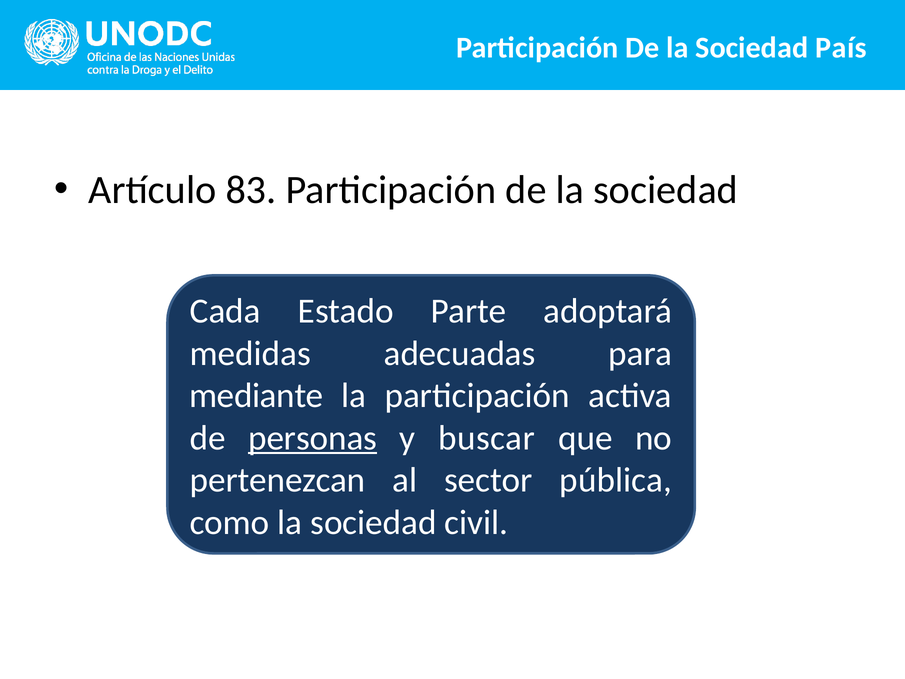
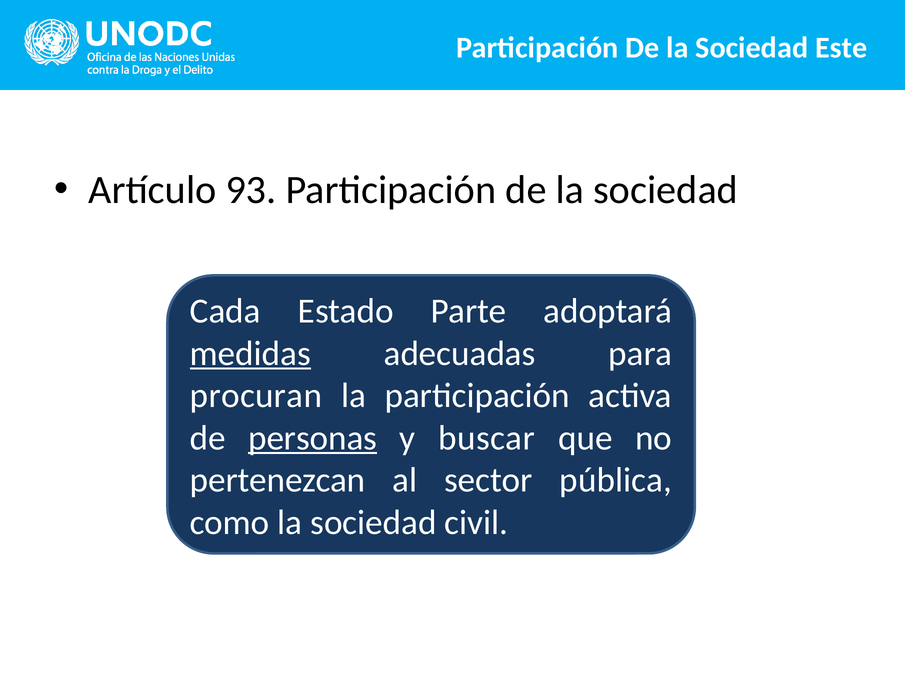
País: País -> Este
83: 83 -> 93
medidas underline: none -> present
mediante: mediante -> procuran
